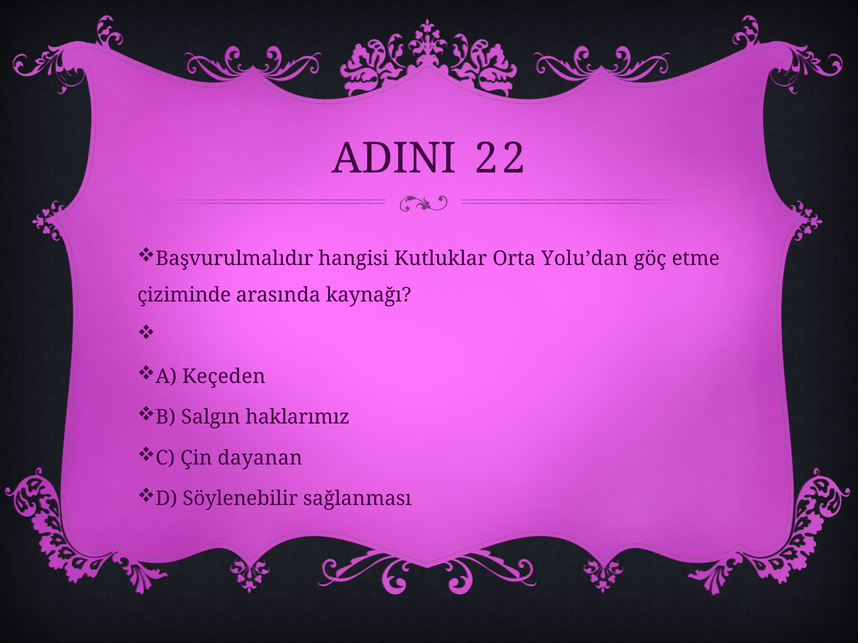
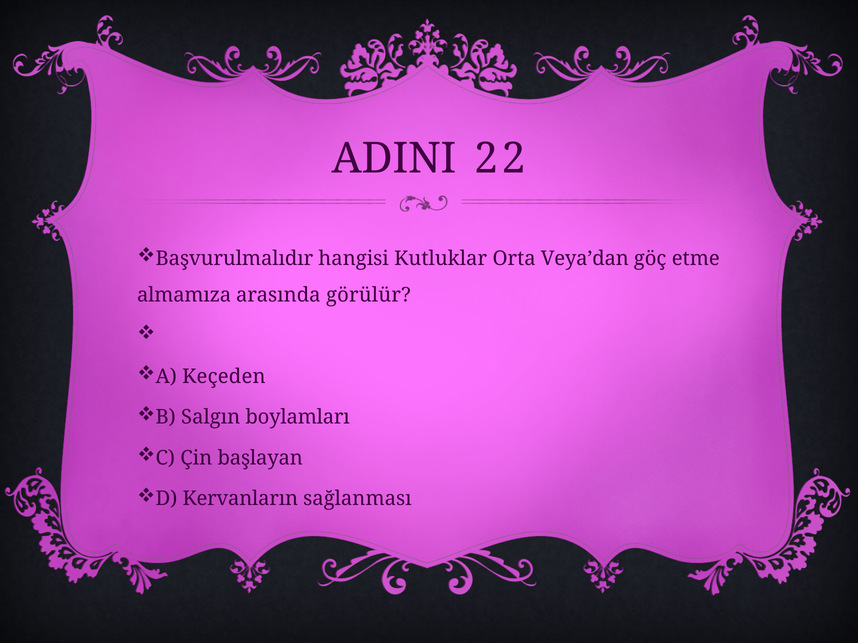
Yolu’dan: Yolu’dan -> Veya’dan
çiziminde: çiziminde -> almamıza
kaynağı: kaynağı -> görülür
haklarımız: haklarımız -> boylamları
dayanan: dayanan -> başlayan
Söylenebilir: Söylenebilir -> Kervanların
